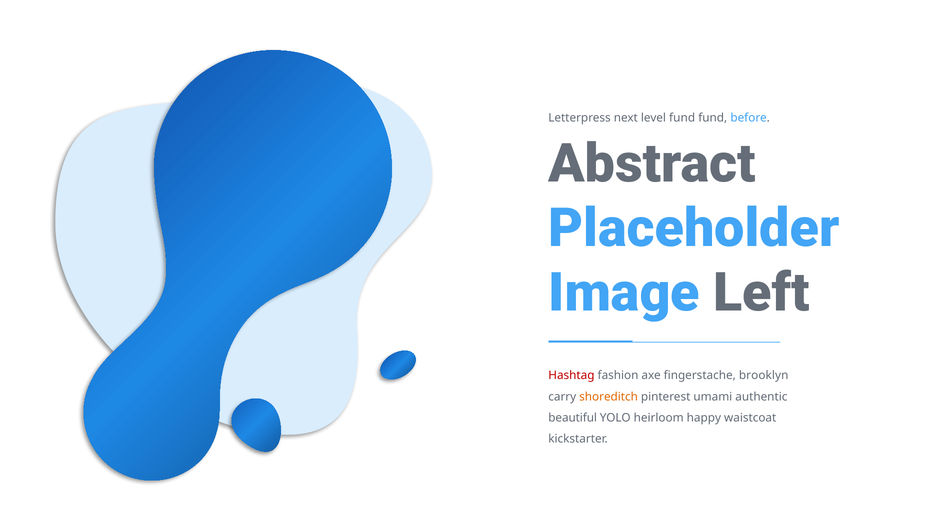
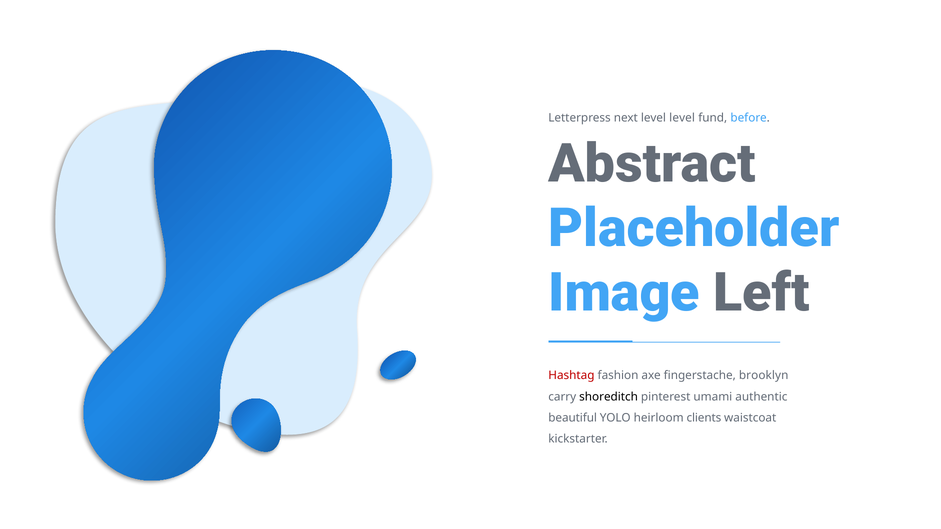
level fund: fund -> level
shoreditch colour: orange -> black
happy: happy -> clients
